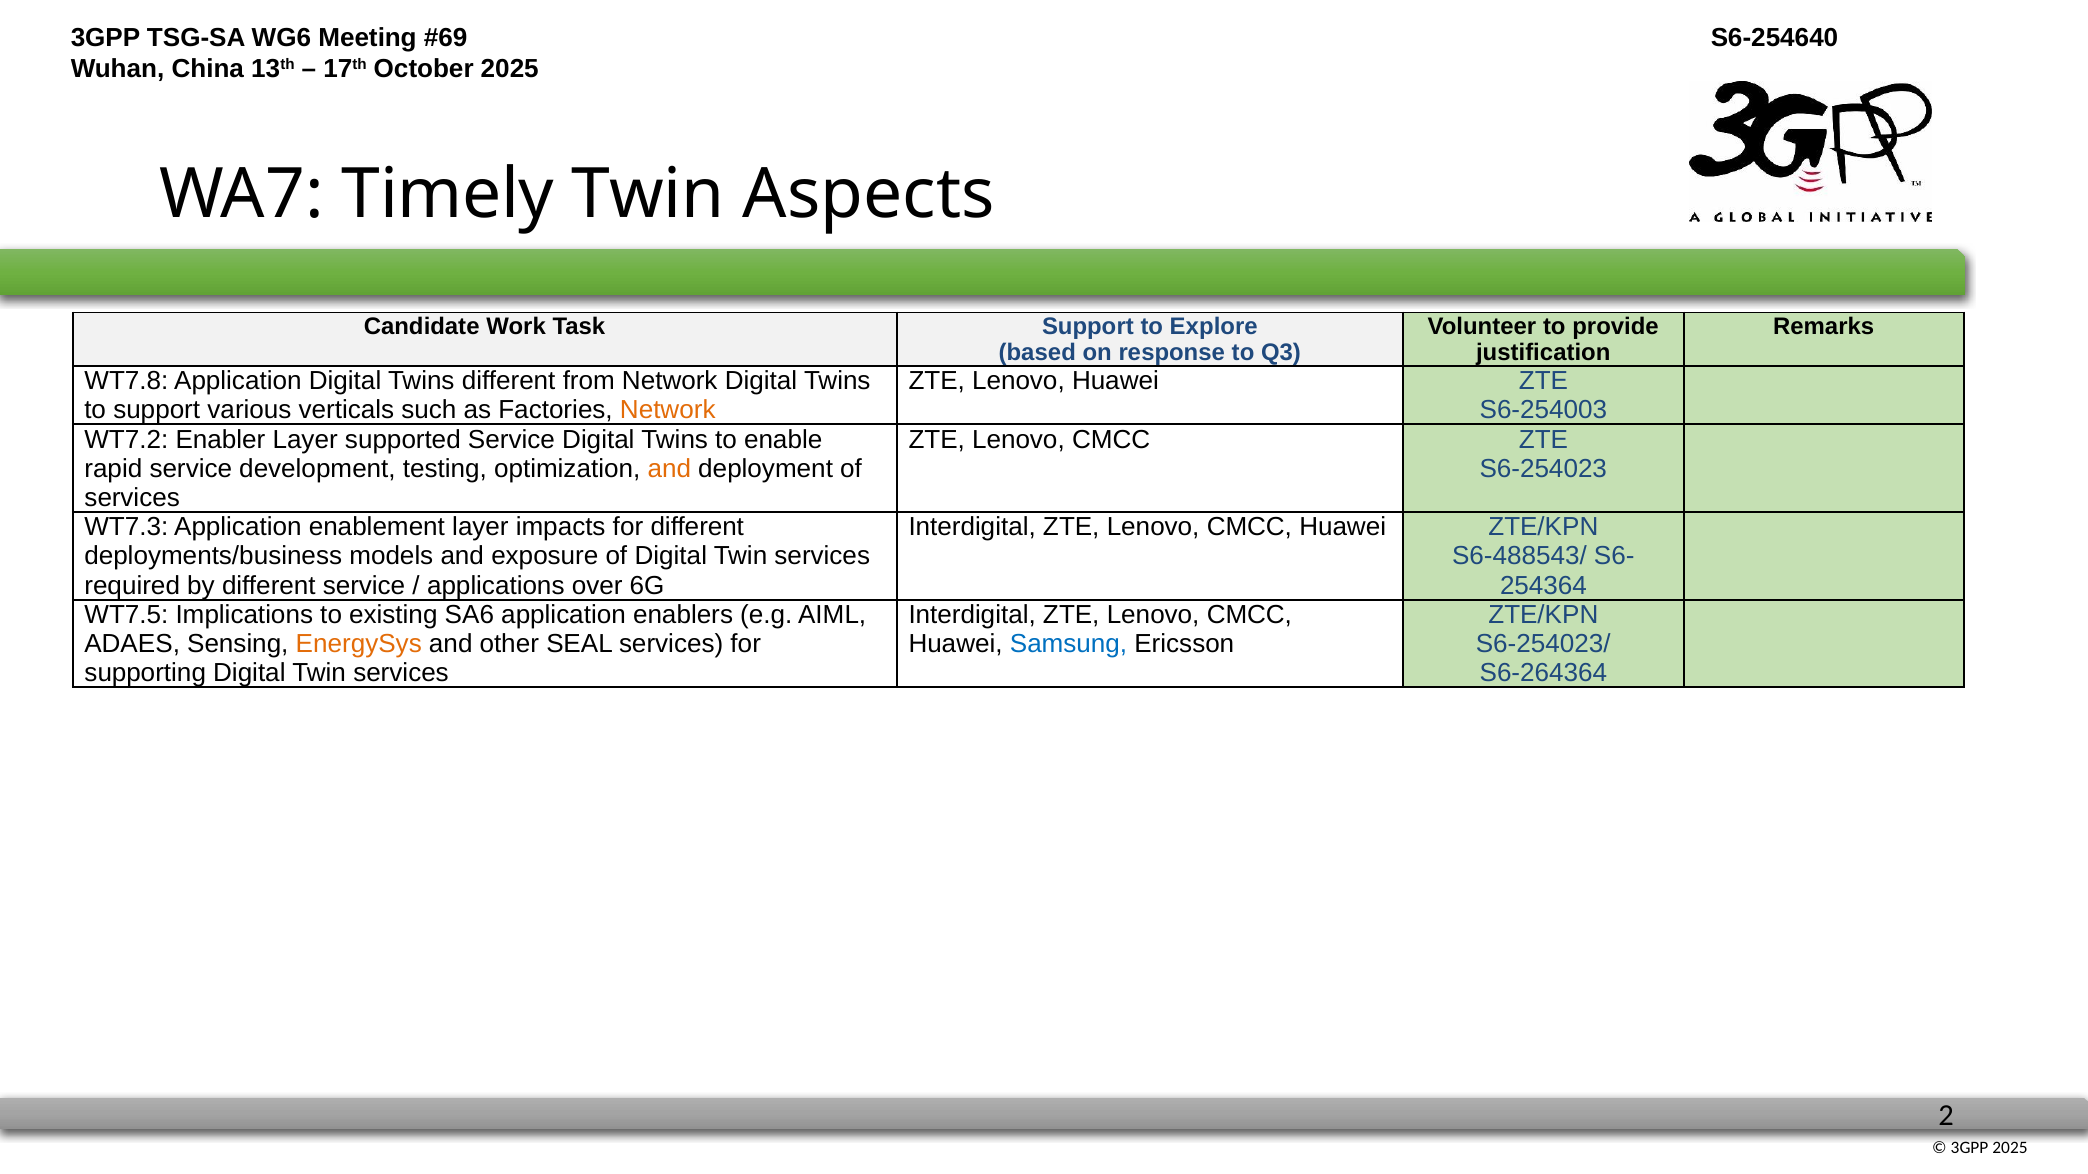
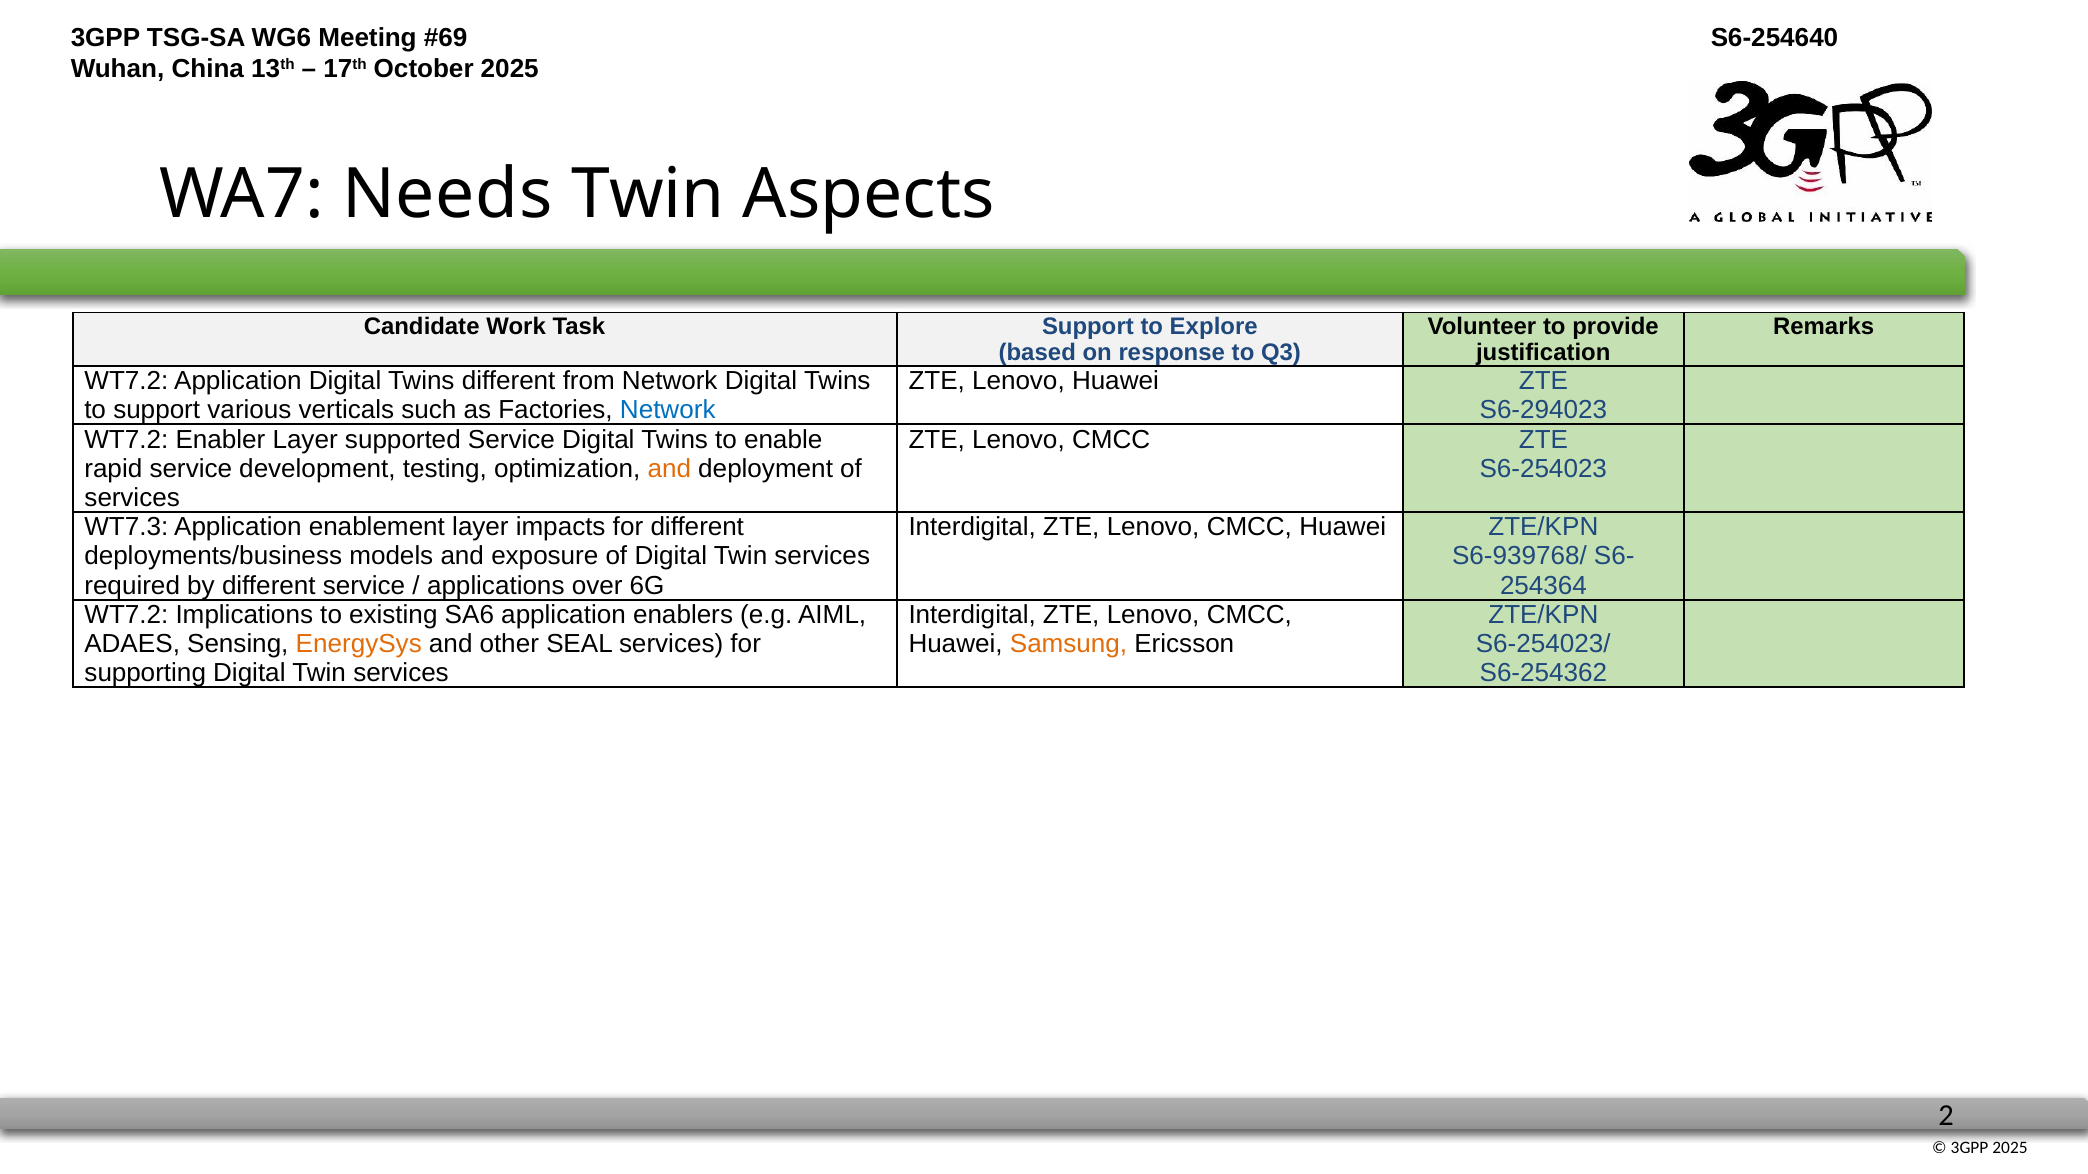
Timely: Timely -> Needs
WT7.8 at (126, 381): WT7.8 -> WT7.2
Network at (668, 410) colour: orange -> blue
S6-254003: S6-254003 -> S6-294023
S6-488543/: S6-488543/ -> S6-939768/
WT7.5 at (126, 615): WT7.5 -> WT7.2
Samsung colour: blue -> orange
S6-264364: S6-264364 -> S6-254362
